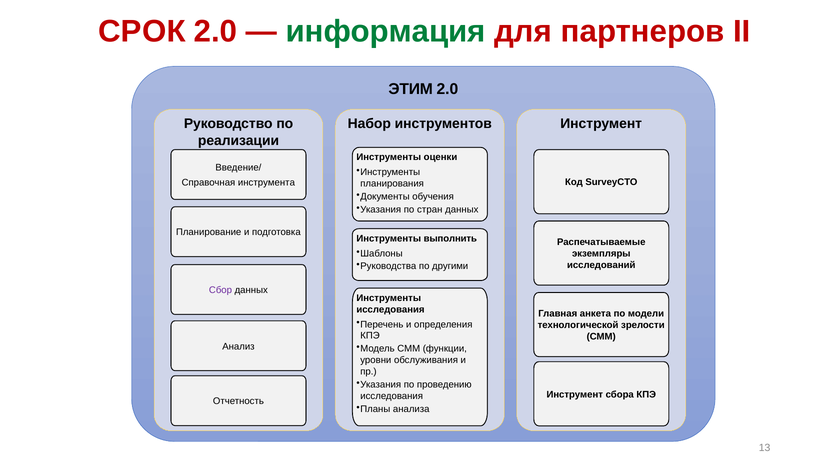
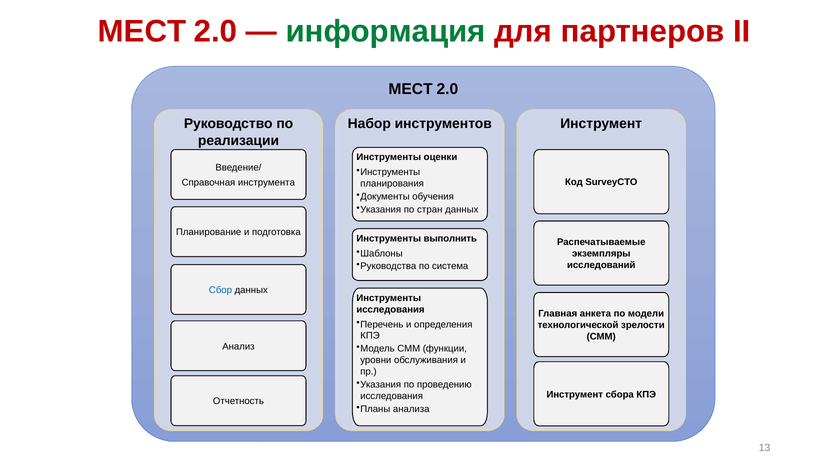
СРОК at (142, 31): СРОК -> МЕСТ
ЭТИМ at (411, 89): ЭТИМ -> МЕСТ
другими: другими -> система
Сбор colour: purple -> blue
